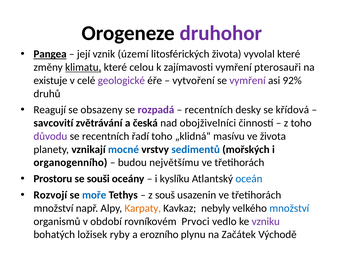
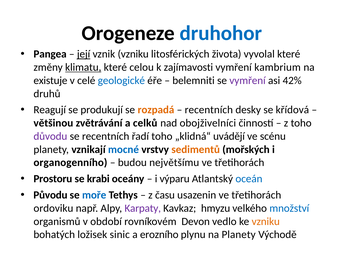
druhohor colour: purple -> blue
Pangea underline: present -> none
její underline: none -> present
vznik území: území -> vzniku
pterosauři: pterosauři -> kambrium
geologické colour: purple -> blue
vytvoření: vytvoření -> belemniti
92%: 92% -> 42%
obsazeny: obsazeny -> produkují
rozpadá colour: purple -> orange
savcovití: savcovití -> většinou
česká: česká -> celků
masívu: masívu -> uvádějí
ve života: života -> scénu
sedimentů colour: blue -> orange
souši: souši -> krabi
kyslíku: kyslíku -> výparu
Rozvojí: Rozvojí -> Původu
souš: souš -> času
množství at (53, 208): množství -> ordoviku
Karpaty colour: orange -> purple
nebyly: nebyly -> hmyzu
Prvoci: Prvoci -> Devon
vzniku at (266, 221) colour: purple -> orange
ryby: ryby -> sinic
na Začátek: Začátek -> Planety
